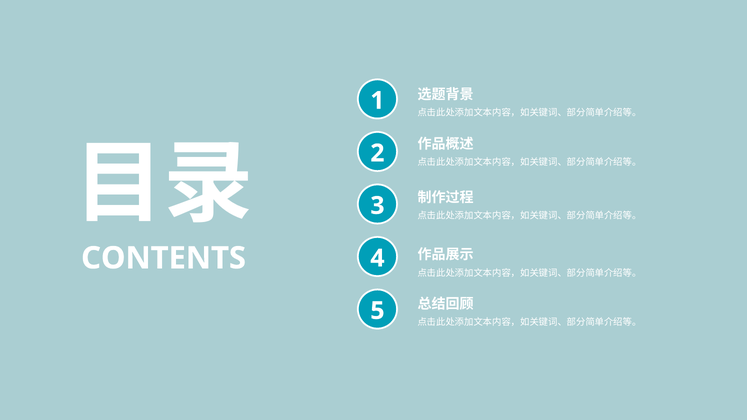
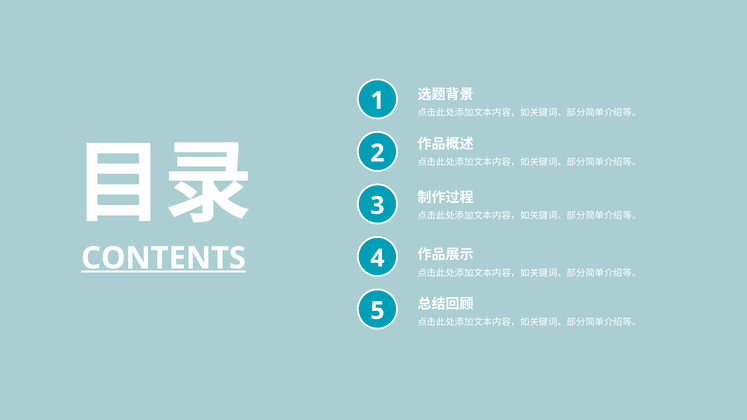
CONTENTS underline: none -> present
